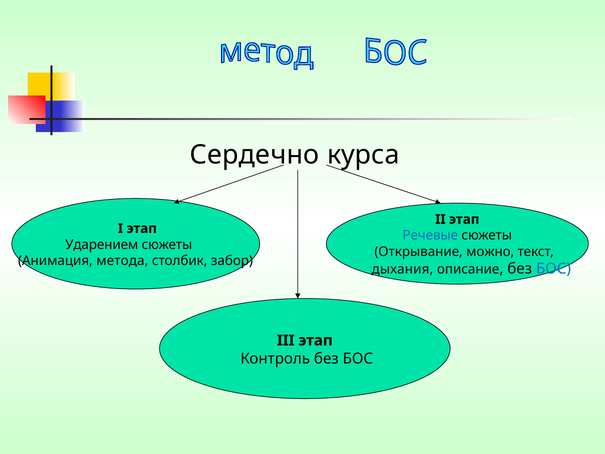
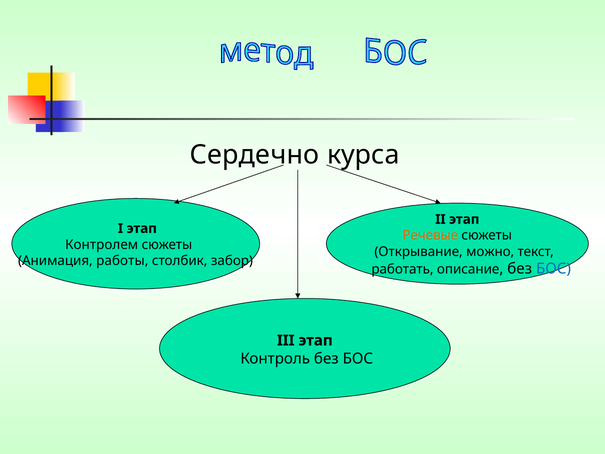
Речевые colour: blue -> orange
Ударением: Ударением -> Контролем
метода: метода -> работы
дыхания: дыхания -> работать
